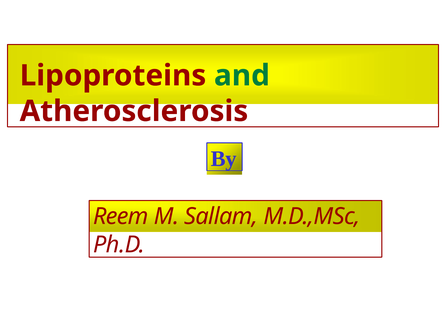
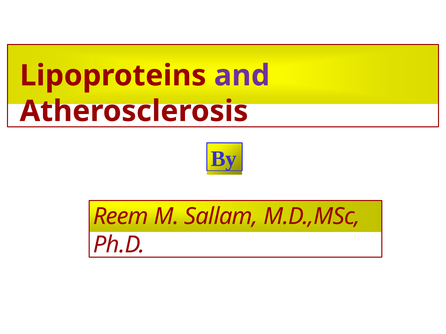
and colour: green -> purple
